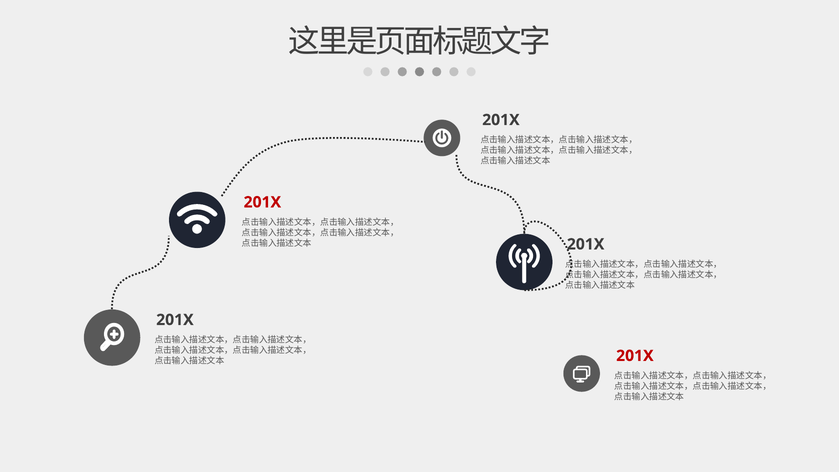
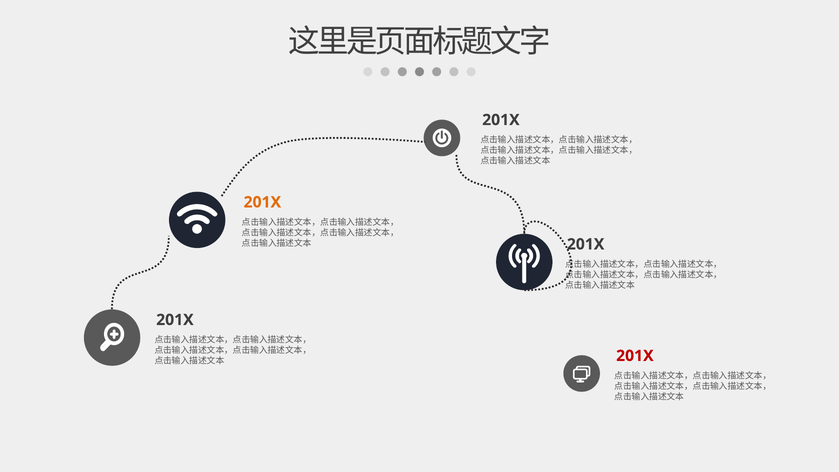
201X at (262, 202) colour: red -> orange
